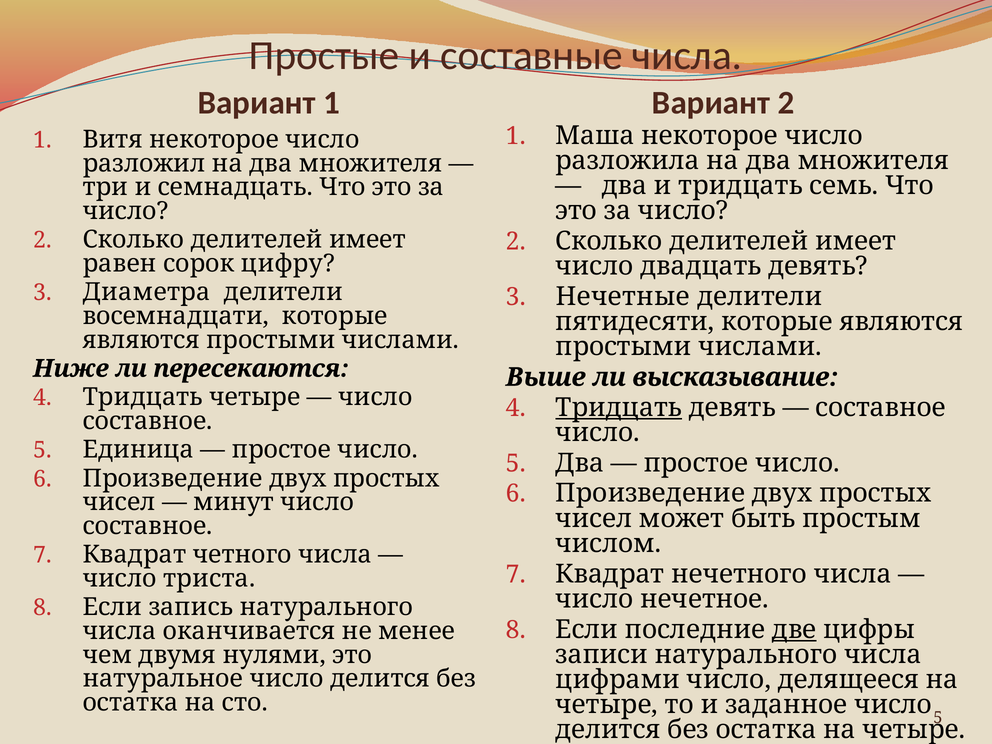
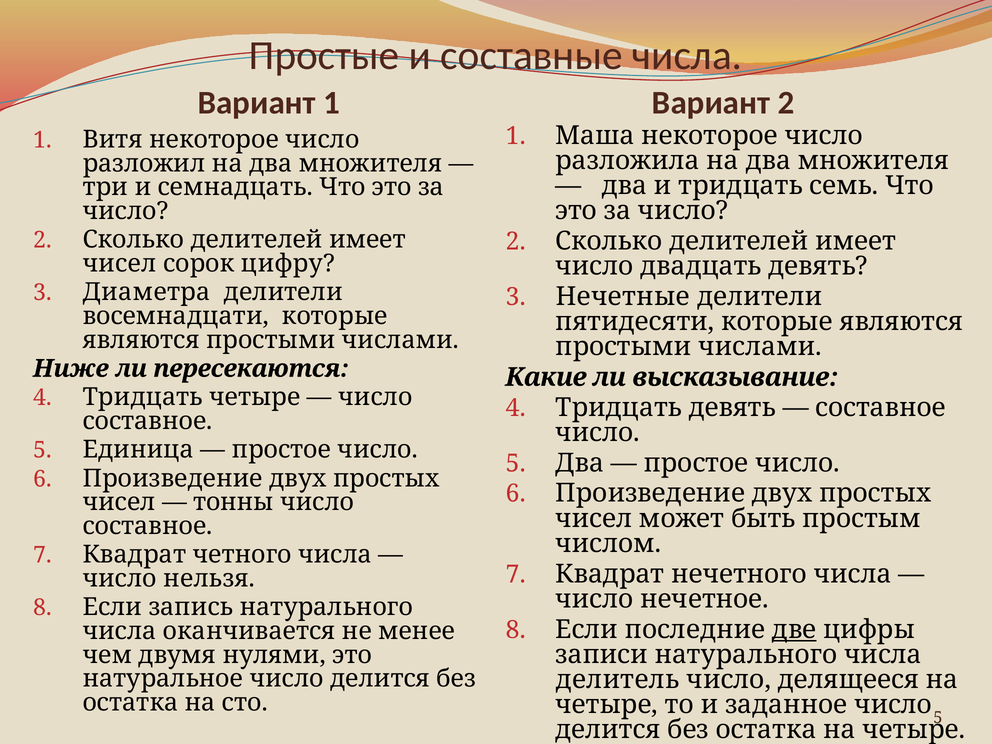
равен at (120, 264): равен -> чисел
Выше: Выше -> Какие
Тридцать at (619, 408) underline: present -> none
минут: минут -> тонны
триста: триста -> нельзя
цифрами: цифрами -> делитель
